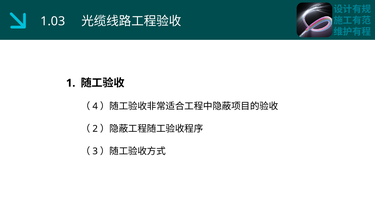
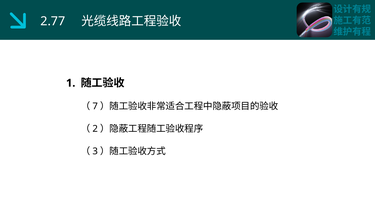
1.03: 1.03 -> 2.77
4: 4 -> 7
